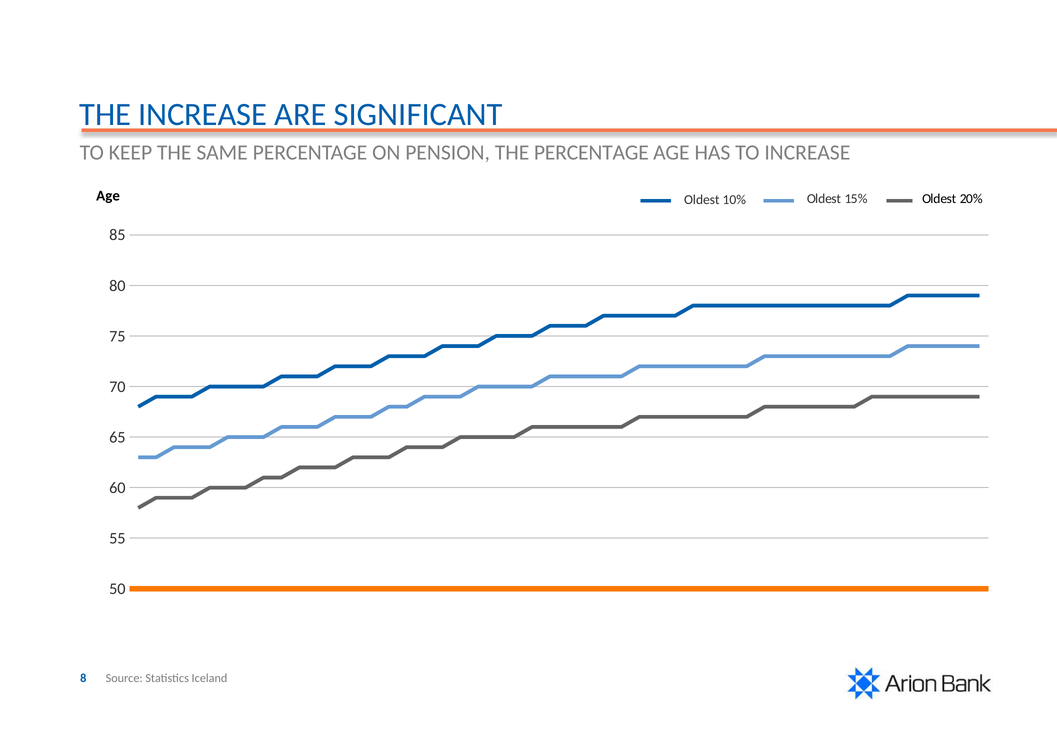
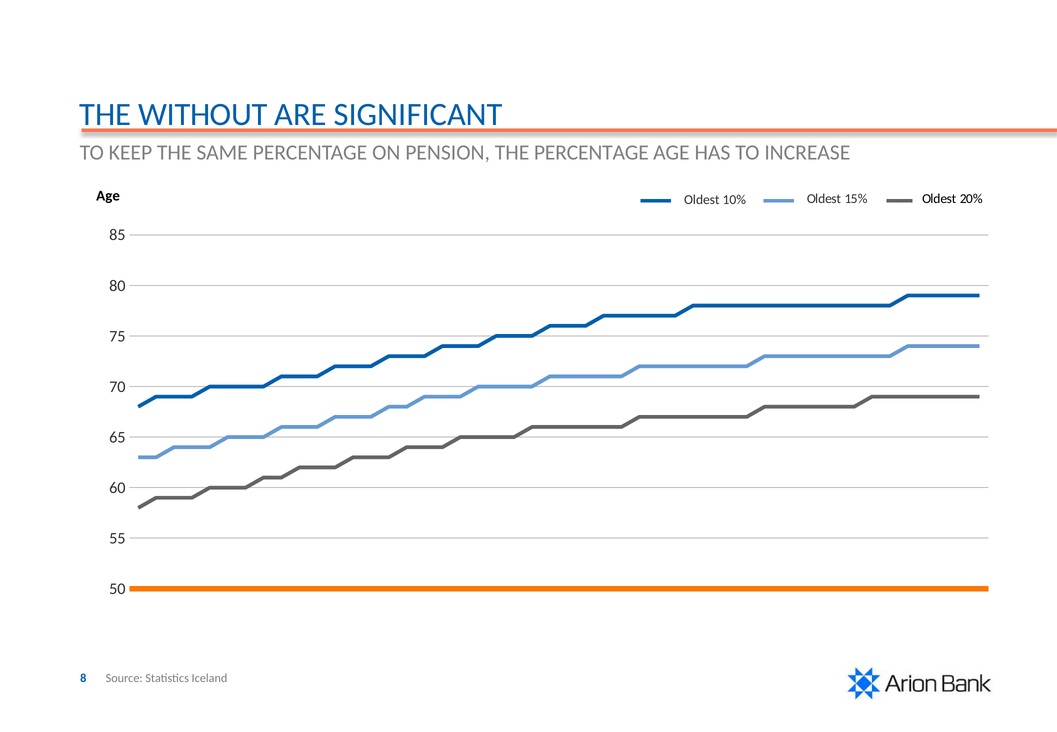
THE INCREASE: INCREASE -> WITHOUT
